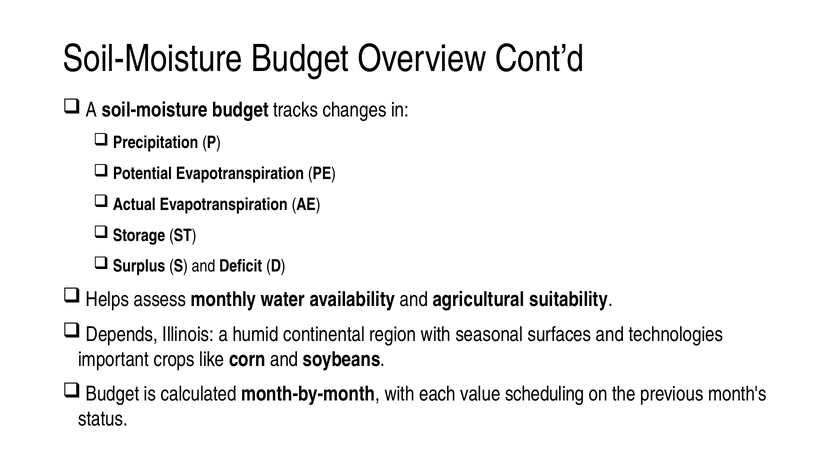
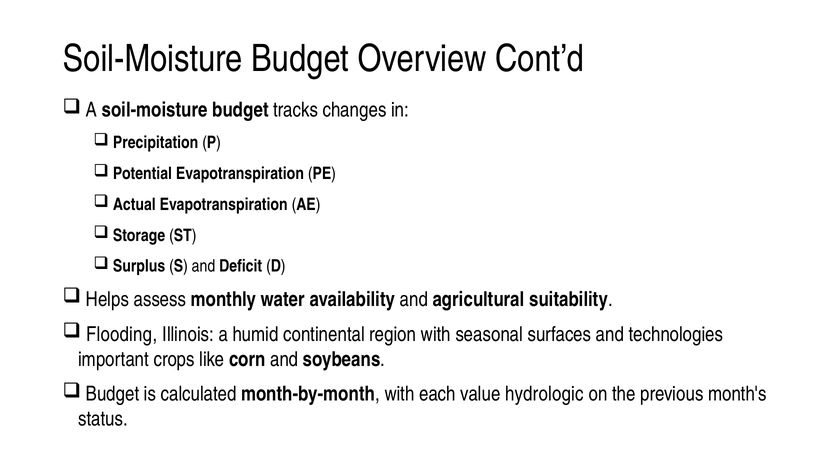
Depends: Depends -> Flooding
scheduling: scheduling -> hydrologic
